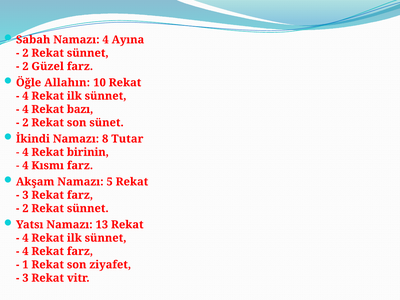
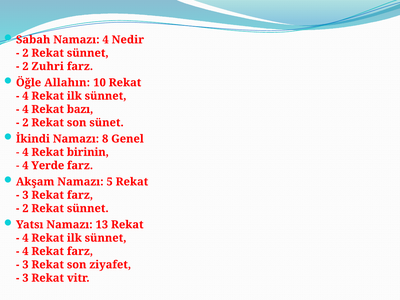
Ayına: Ayına -> Nedir
Güzel: Güzel -> Zuhri
Tutar: Tutar -> Genel
Kısmı: Kısmı -> Yerde
1 at (25, 265): 1 -> 3
